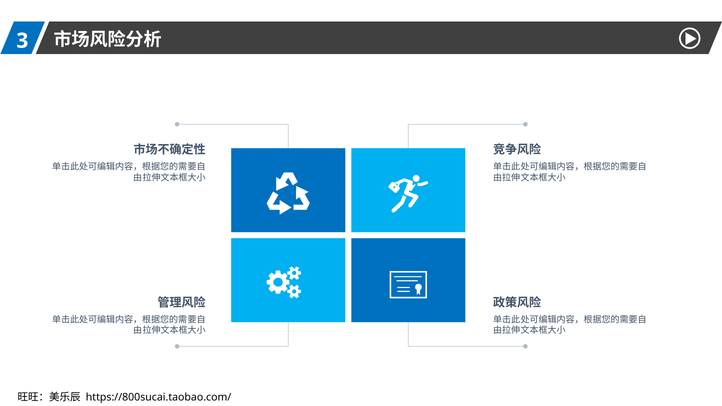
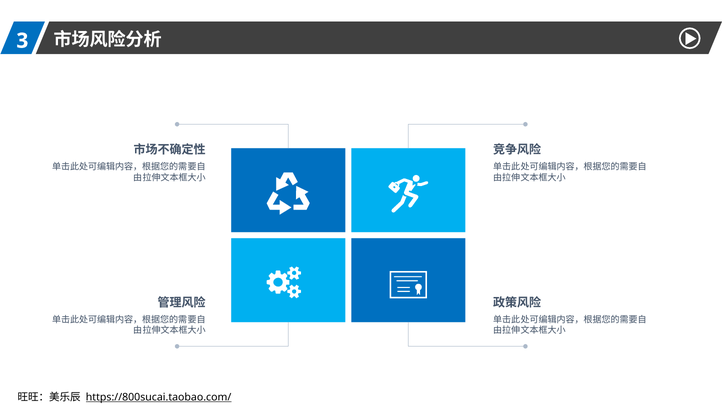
https://800sucai.taobao.com/ underline: none -> present
